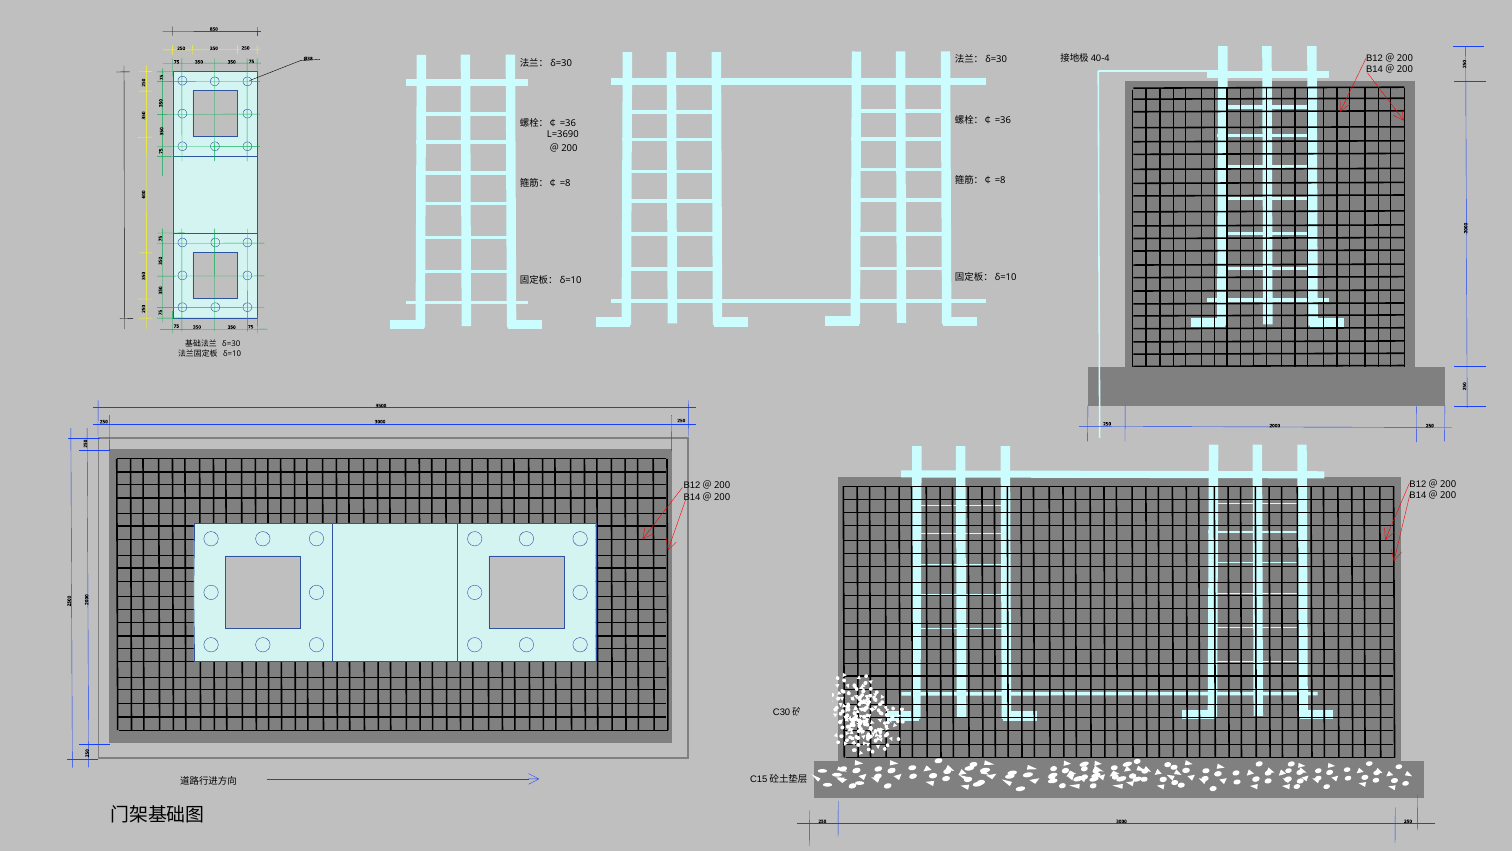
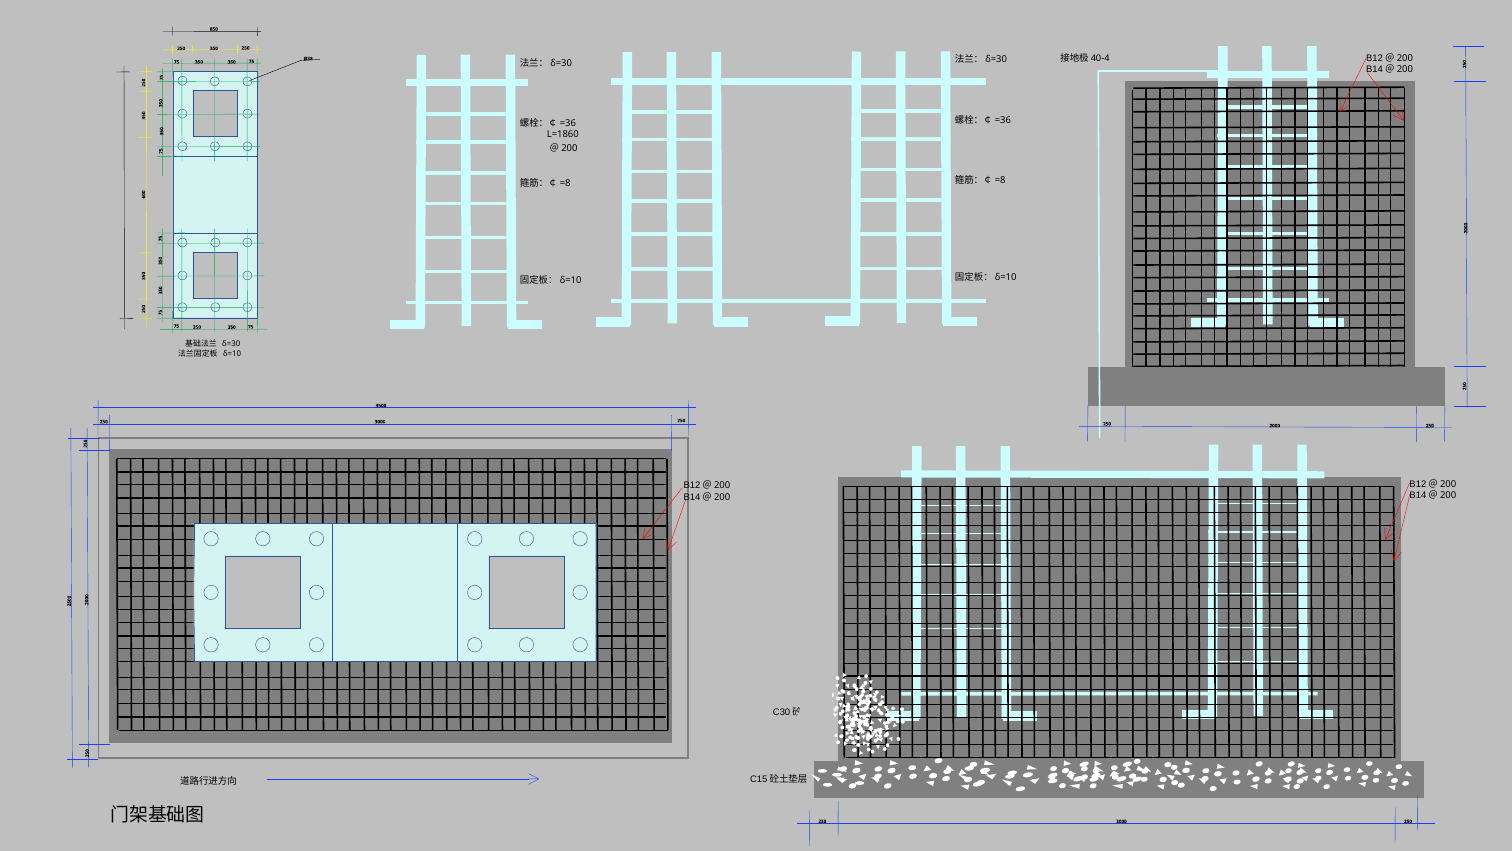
L=3690: L=3690 -> L=1860
